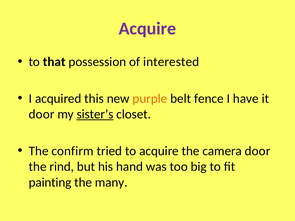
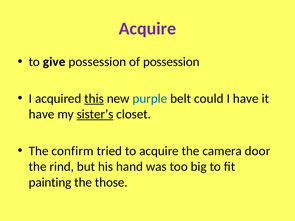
that: that -> give
of interested: interested -> possession
this underline: none -> present
purple colour: orange -> blue
fence: fence -> could
door at (42, 114): door -> have
many: many -> those
